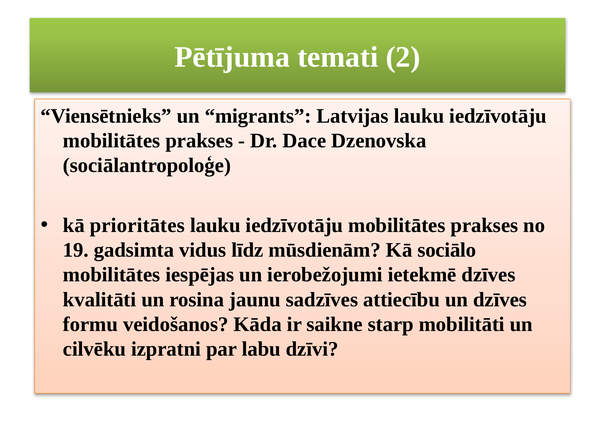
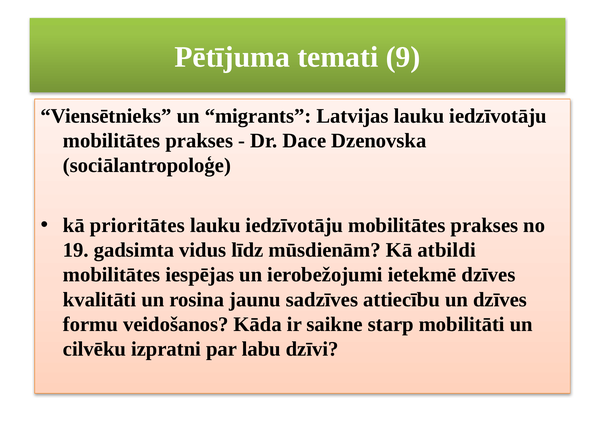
2: 2 -> 9
sociālo: sociālo -> atbildi
